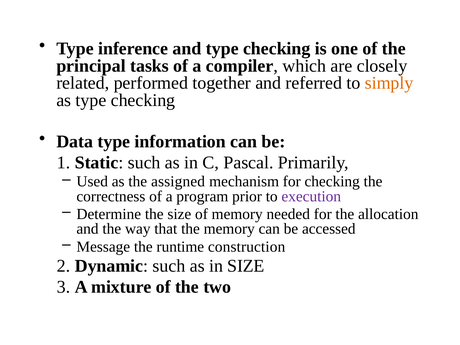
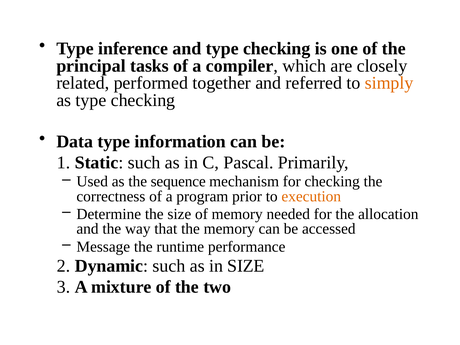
assigned: assigned -> sequence
execution colour: purple -> orange
construction: construction -> performance
